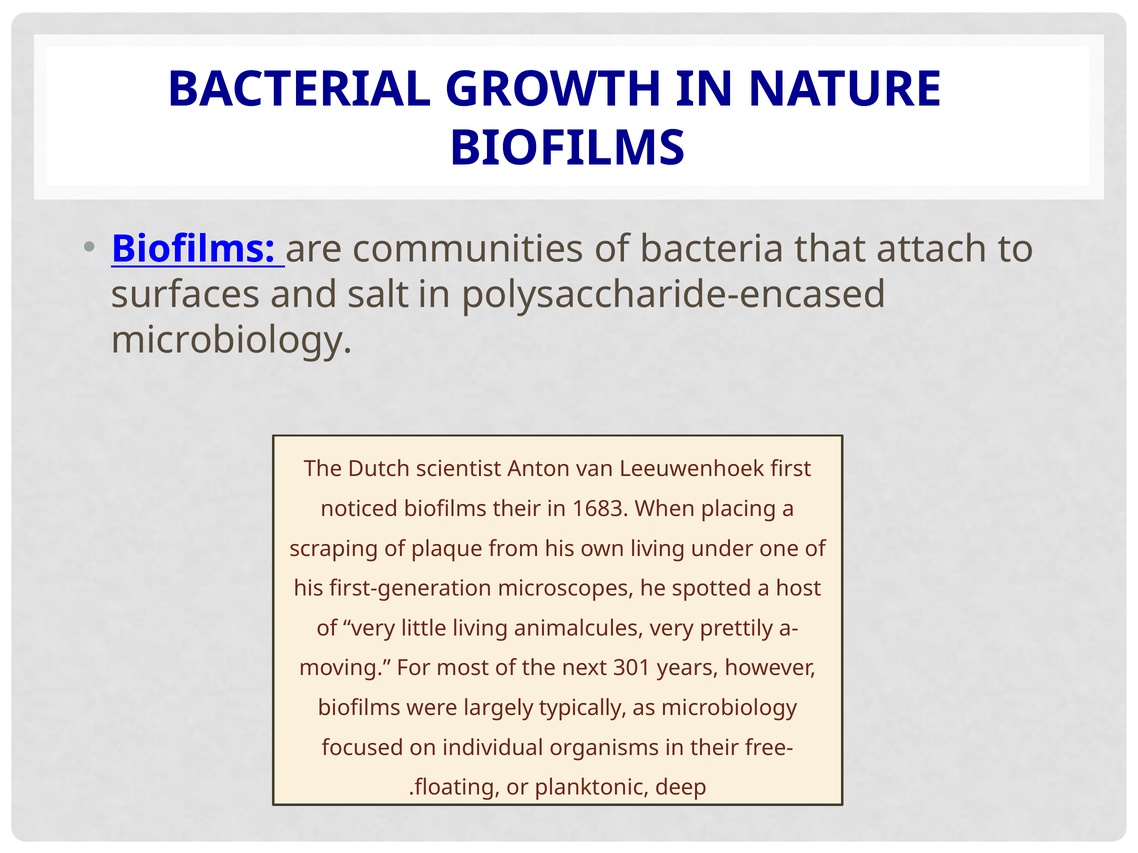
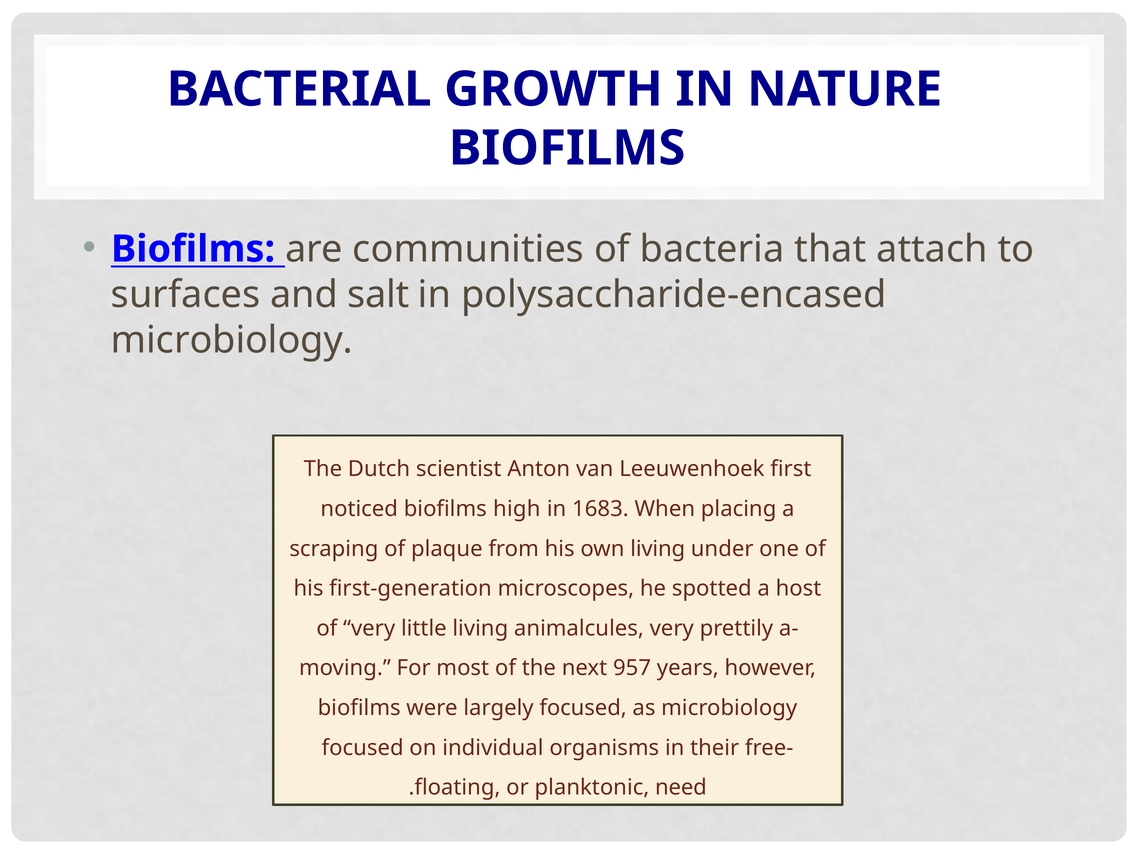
biofilms their: their -> high
301: 301 -> 957
largely typically: typically -> focused
deep: deep -> need
